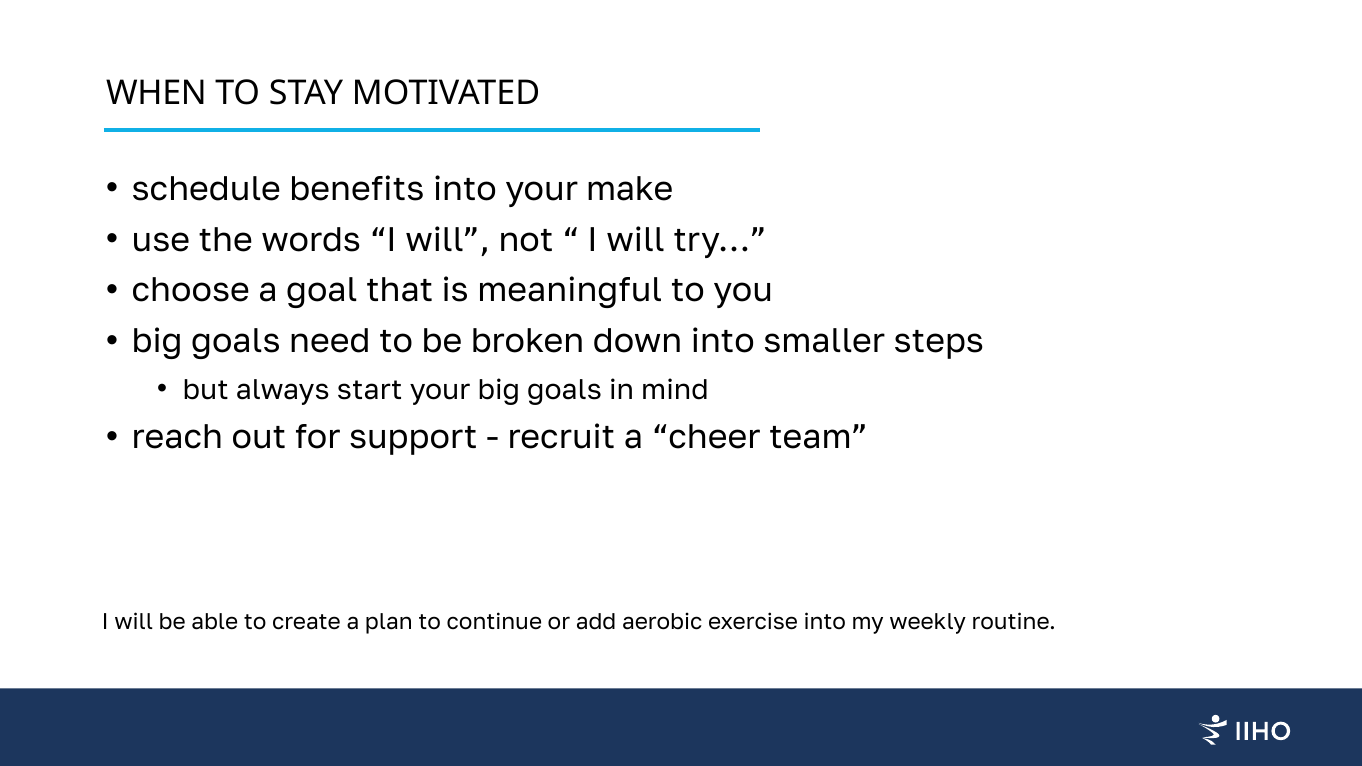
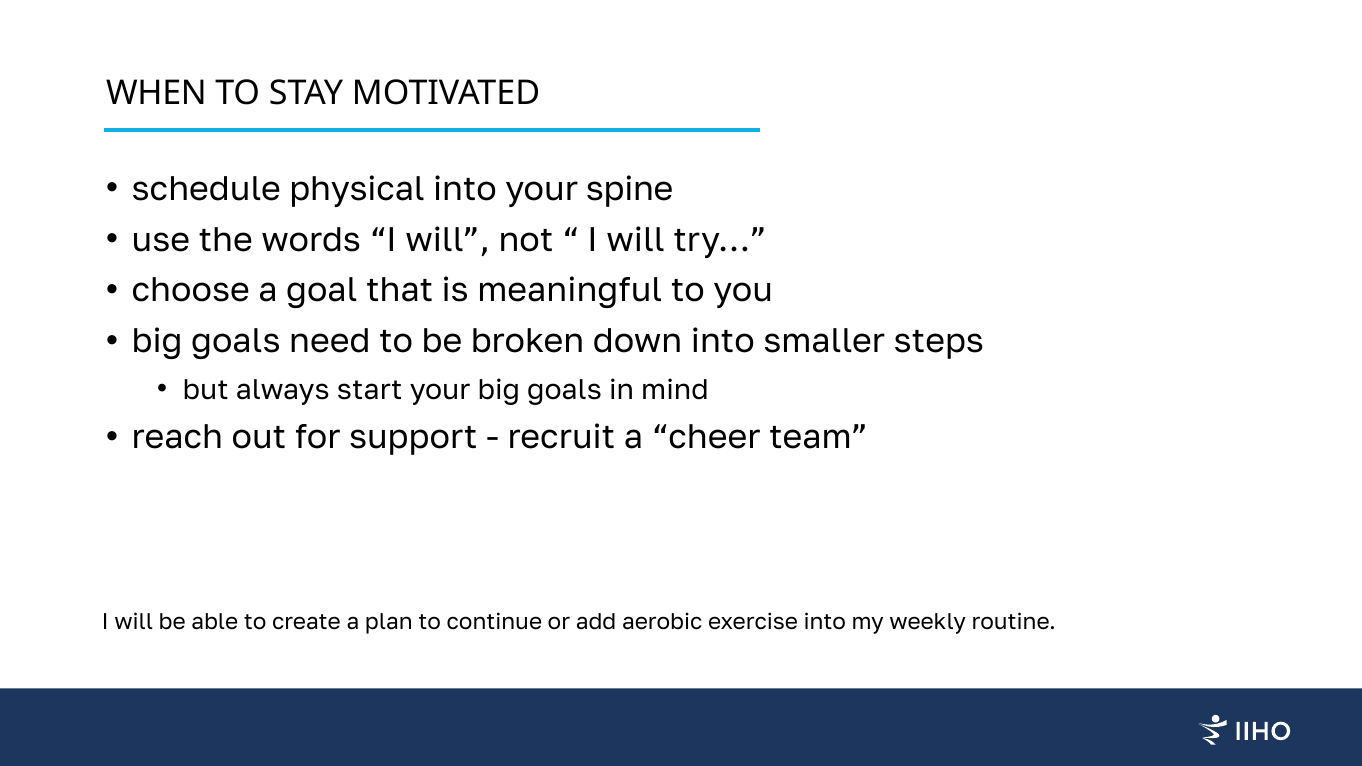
benefits: benefits -> physical
make: make -> spine
